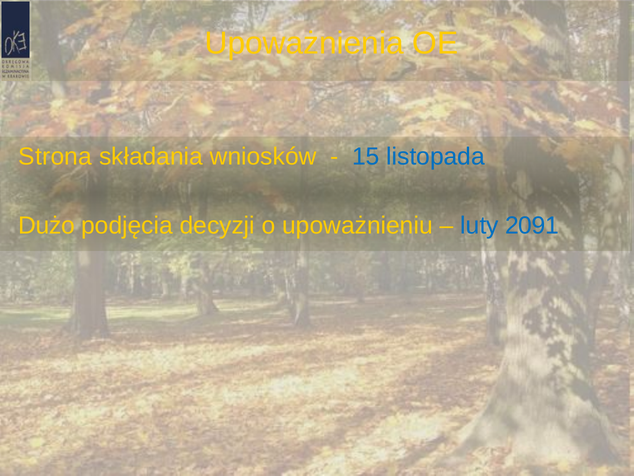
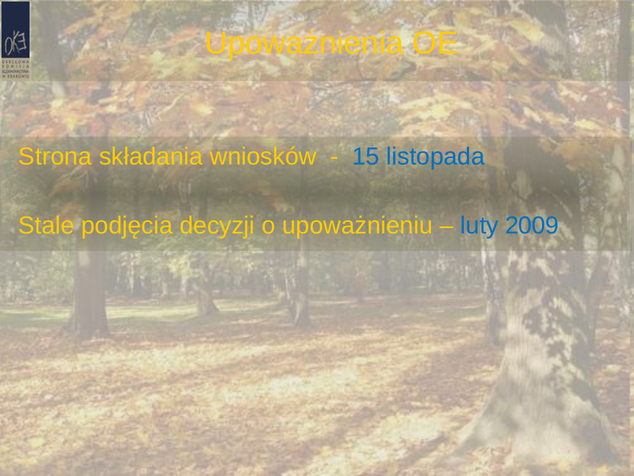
Dużo: Dużo -> Stale
2091: 2091 -> 2009
